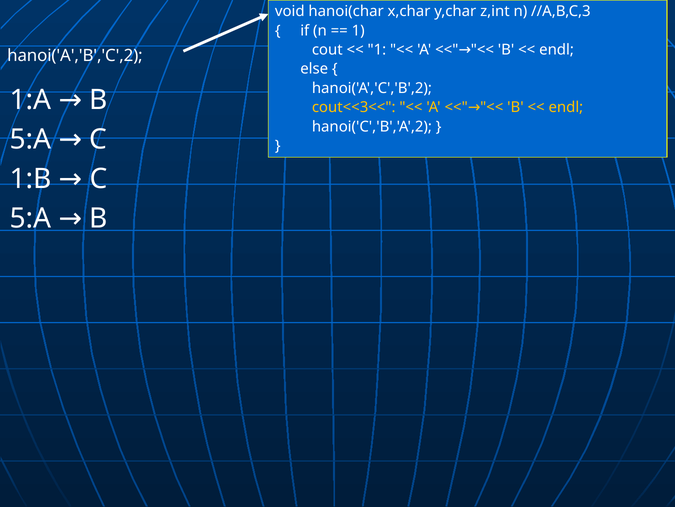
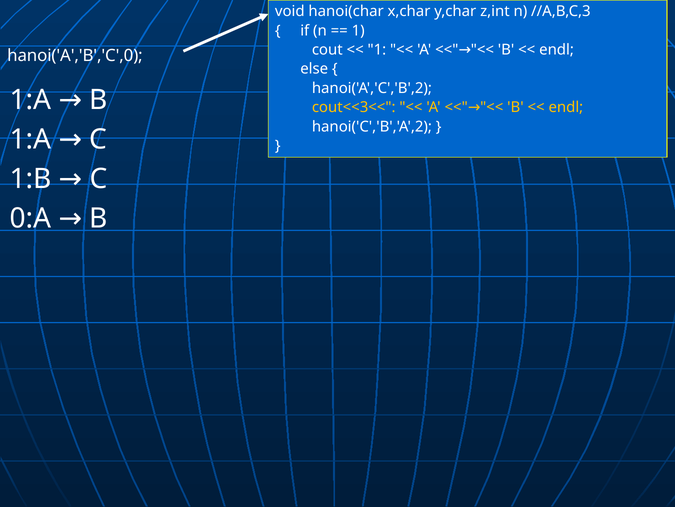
hanoi('A','B','C',2: hanoi('A','B','C',2 -> hanoi('A','B','C',0
5:A at (31, 139): 5:A -> 1:A
5:A at (31, 218): 5:A -> 0:A
